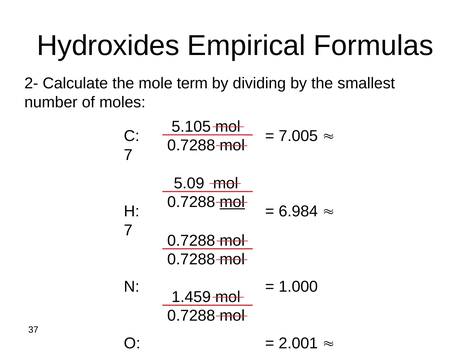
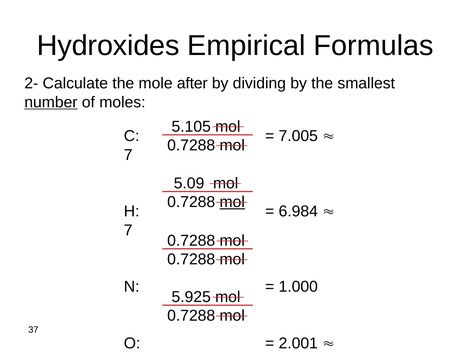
term: term -> after
number underline: none -> present
1.459: 1.459 -> 5.925
